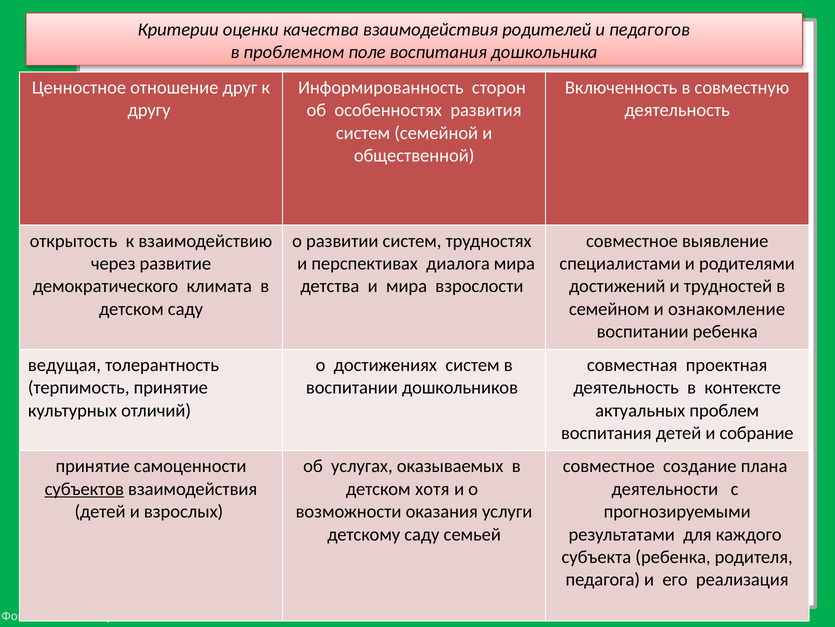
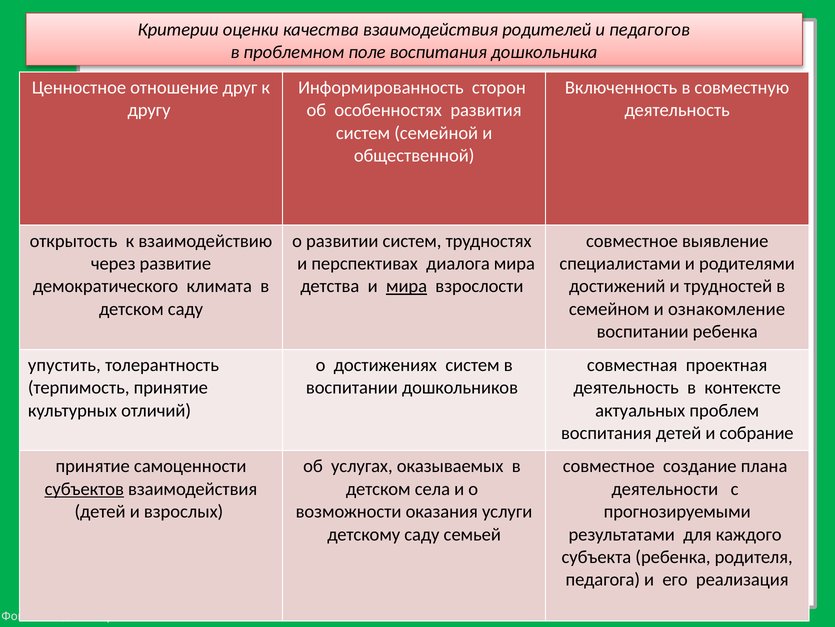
мира at (407, 286) underline: none -> present
ведущая: ведущая -> упустить
хотя: хотя -> села
